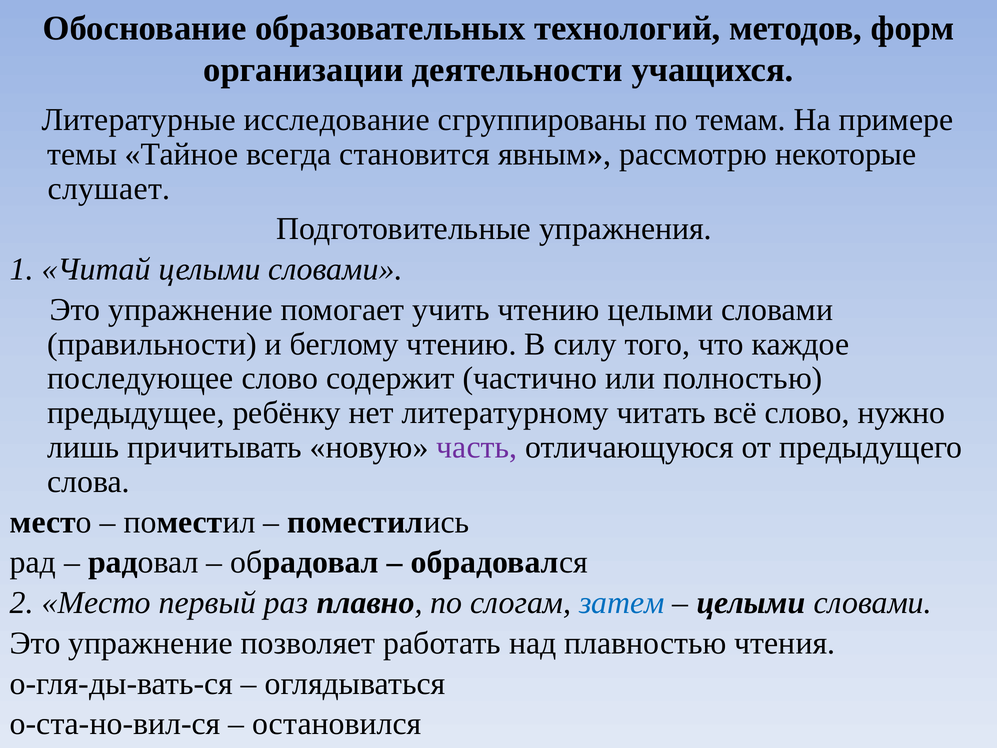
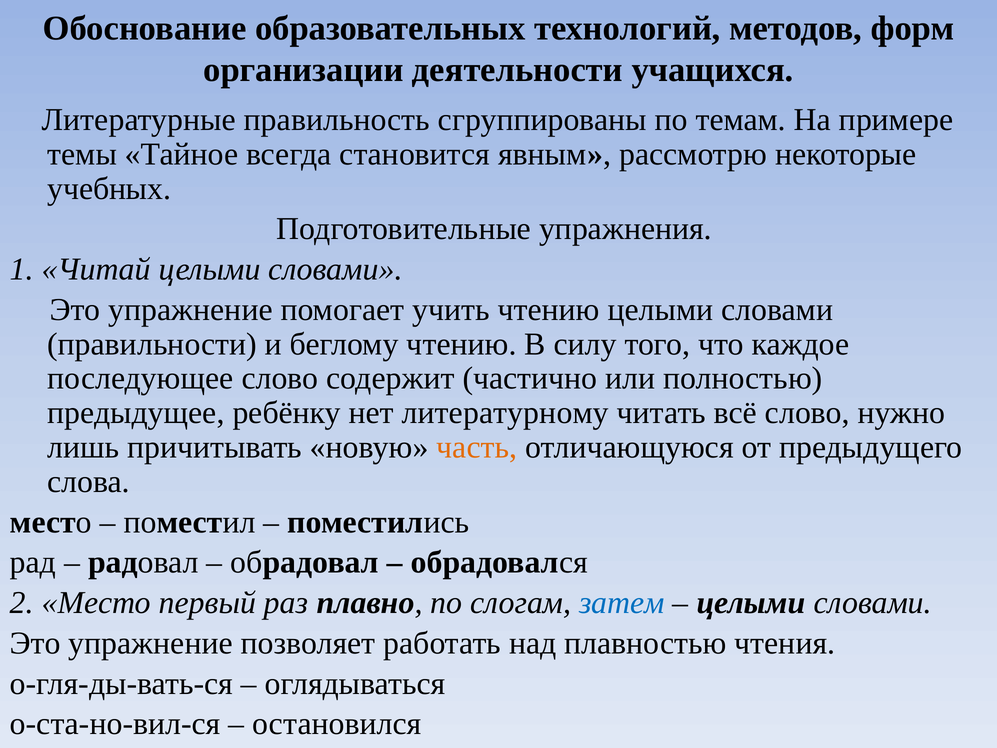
исследование: исследование -> правильность
слушает: слушает -> учебных
часть colour: purple -> orange
